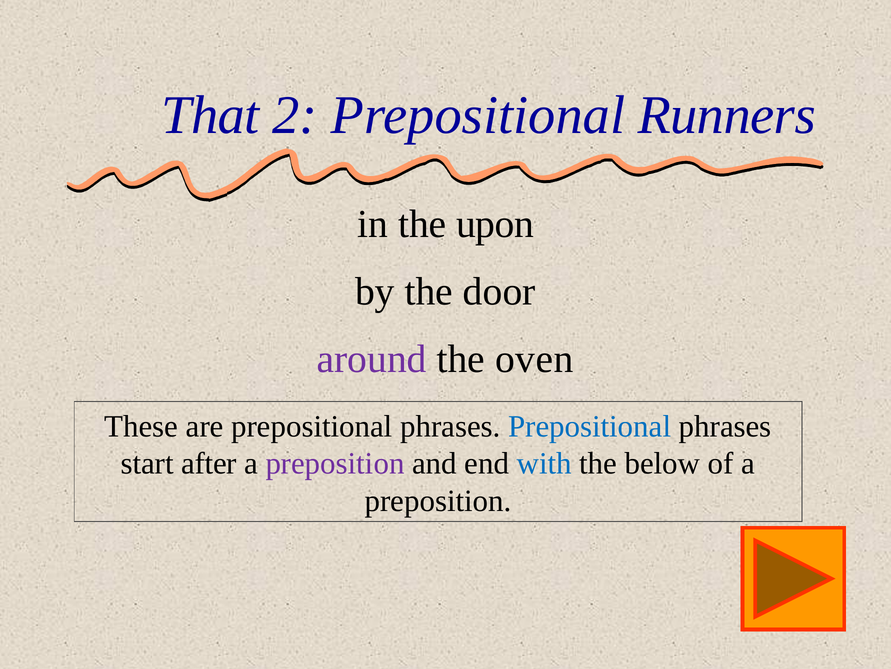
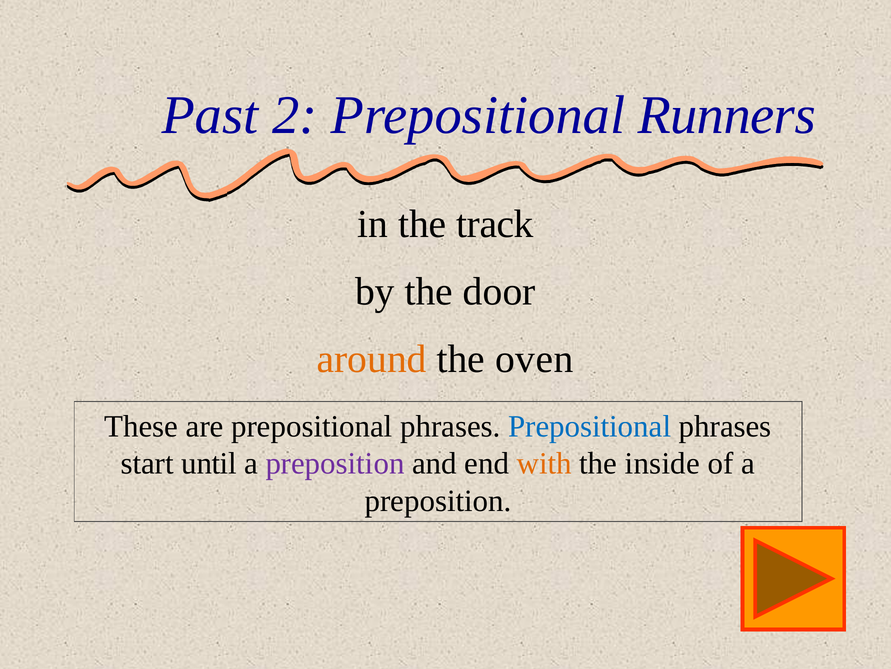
That: That -> Past
upon: upon -> track
around colour: purple -> orange
after: after -> until
with colour: blue -> orange
below: below -> inside
